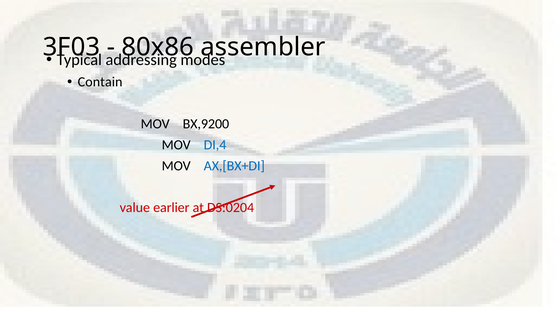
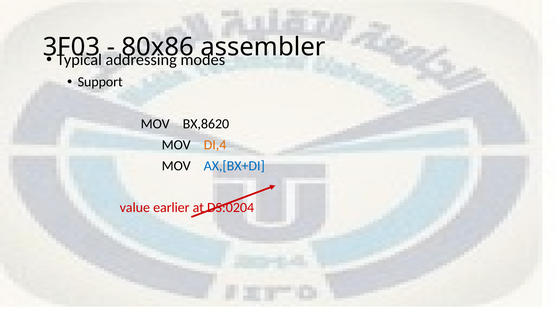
Contain: Contain -> Support
BX,9200: BX,9200 -> BX,8620
DI,4 colour: blue -> orange
